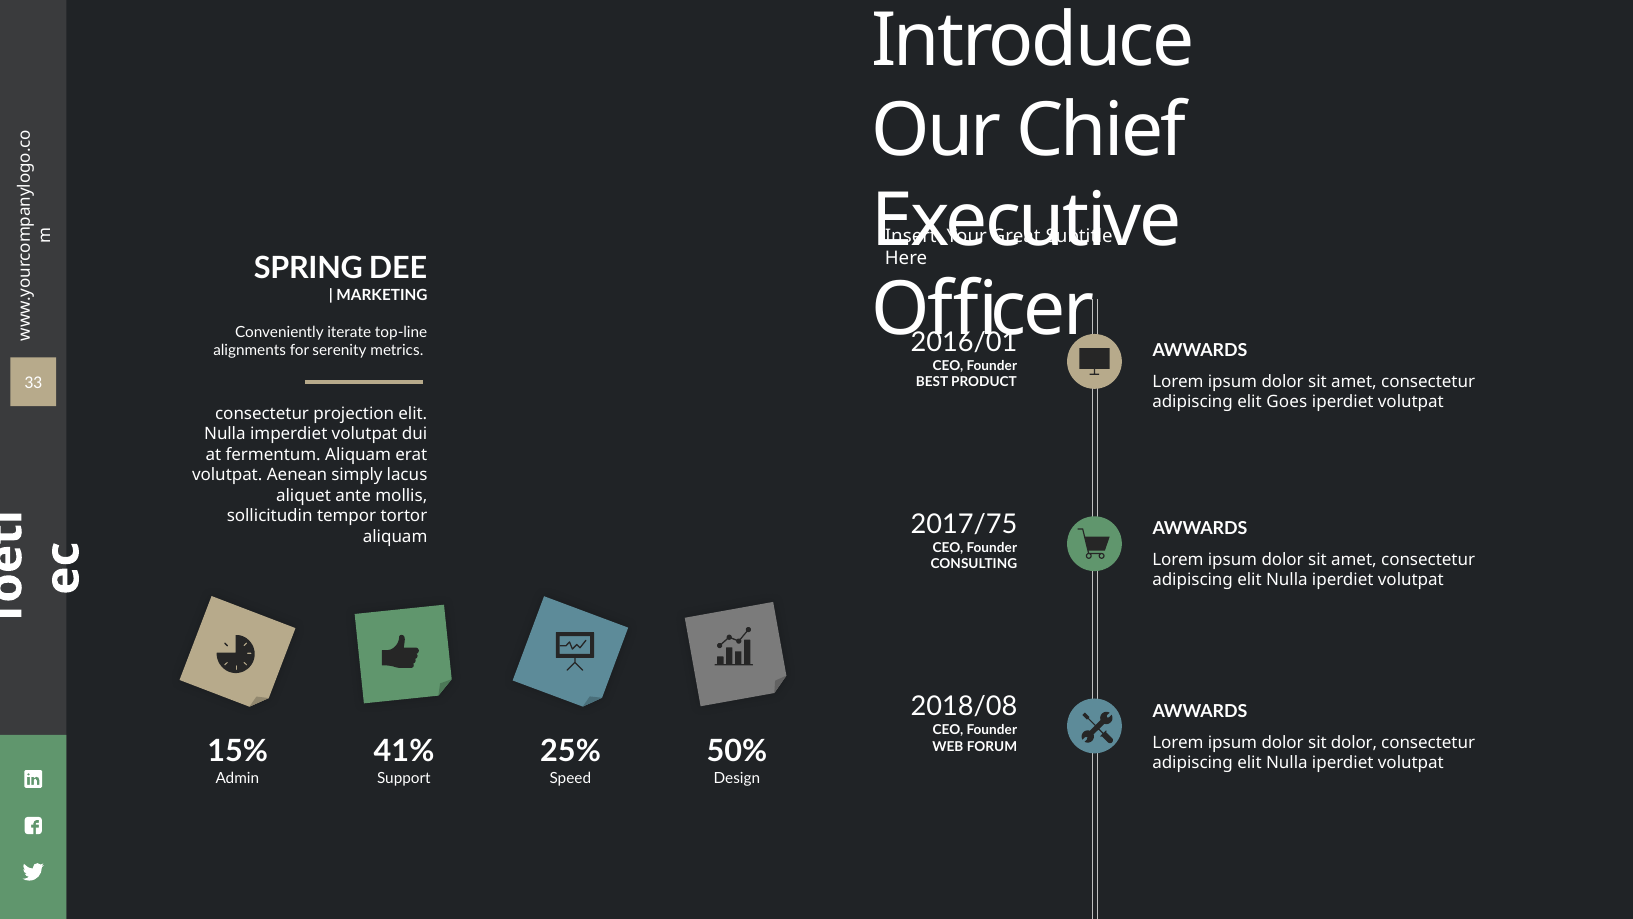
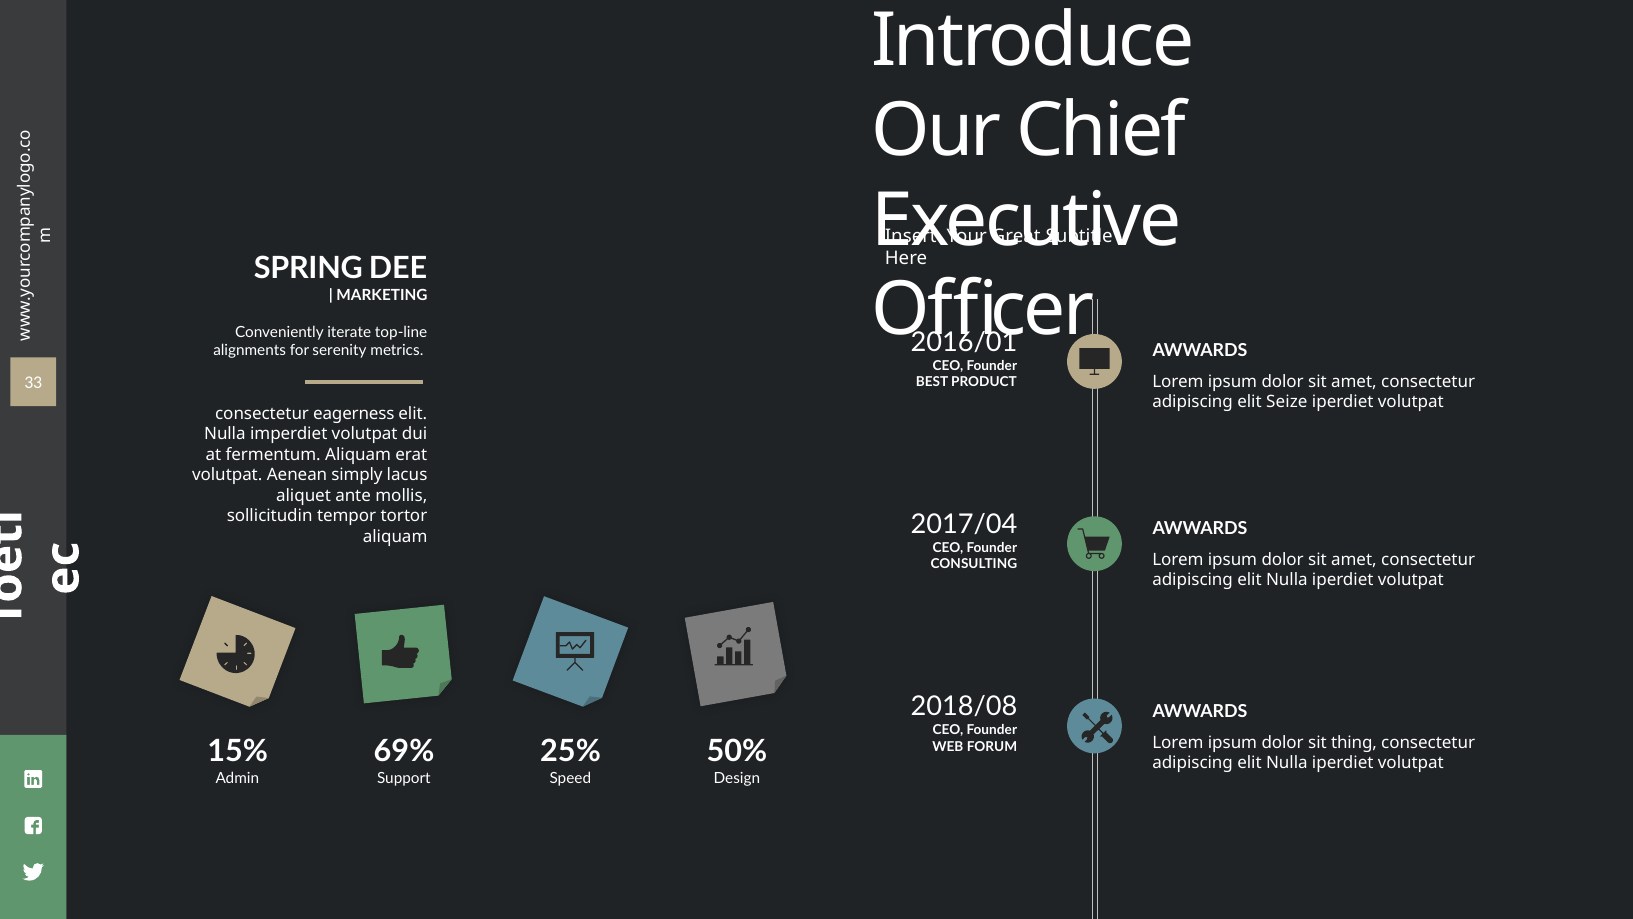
Goes: Goes -> Seize
projection: projection -> eagerness
2017/75: 2017/75 -> 2017/04
sit dolor: dolor -> thing
41%: 41% -> 69%
